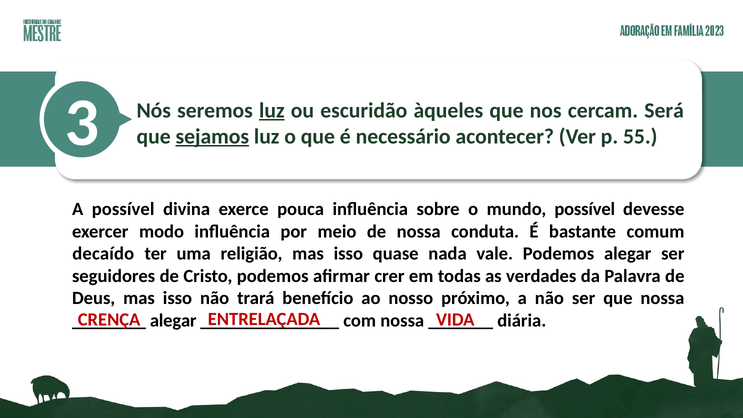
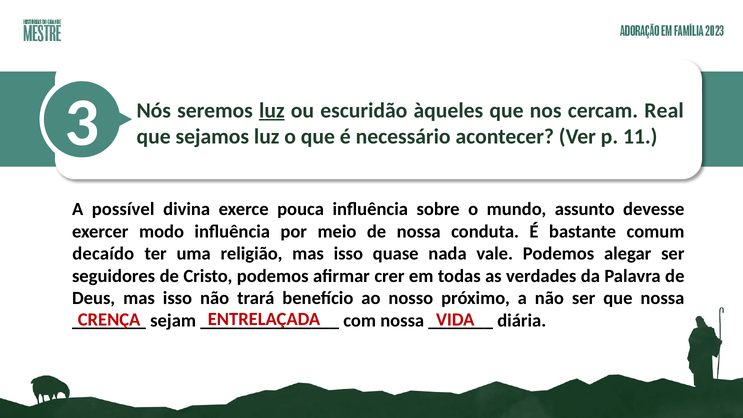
Será: Será -> Real
sejamos underline: present -> none
55: 55 -> 11
mundo possível: possível -> assunto
alegar at (173, 321): alegar -> sejam
